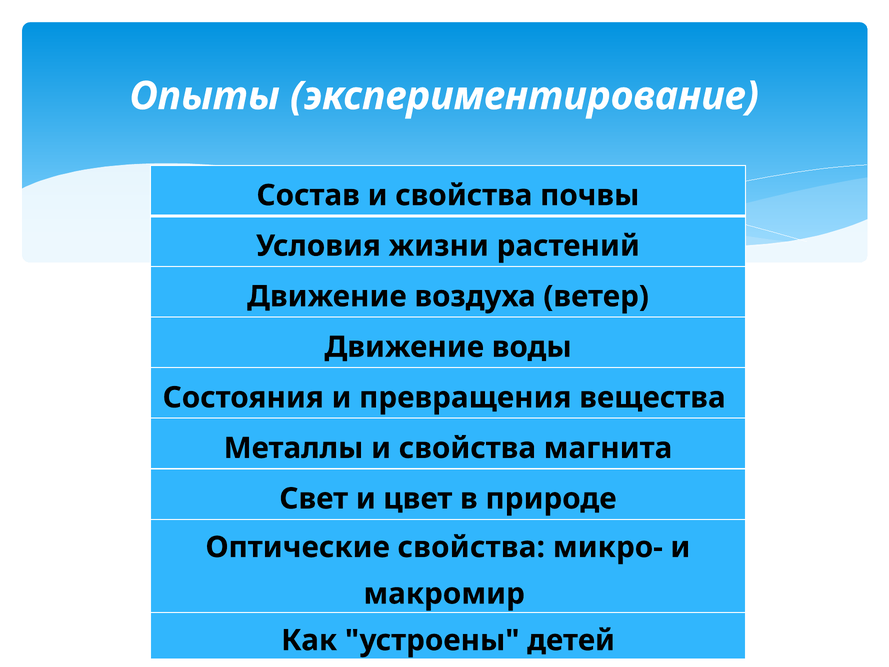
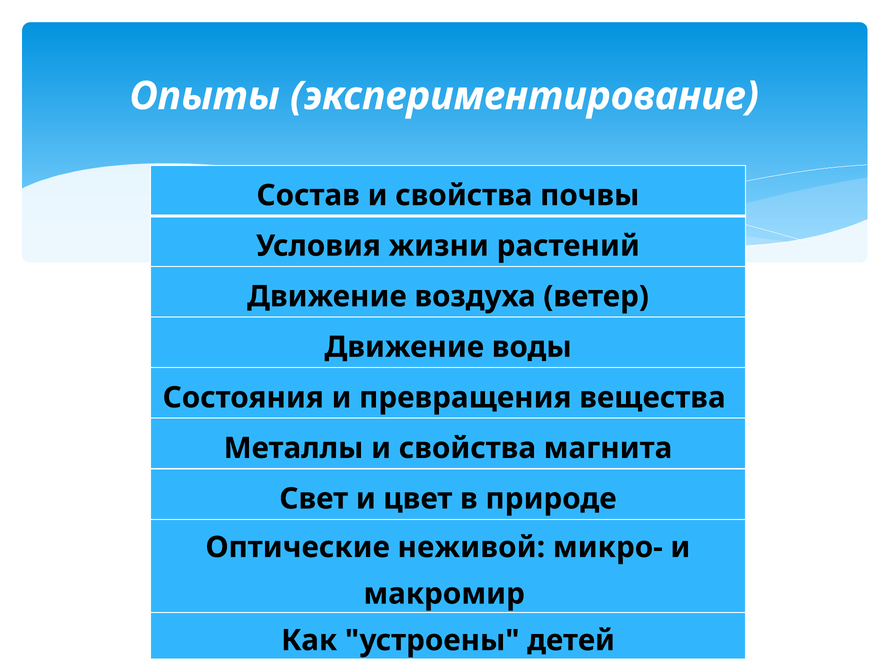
Оптические свойства: свойства -> неживой
